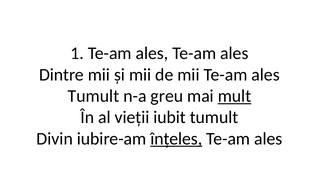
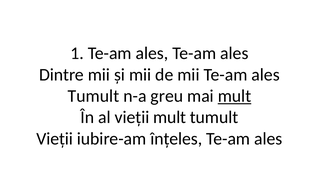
vieții iubit: iubit -> mult
Divin at (55, 138): Divin -> Vieții
înțeles underline: present -> none
